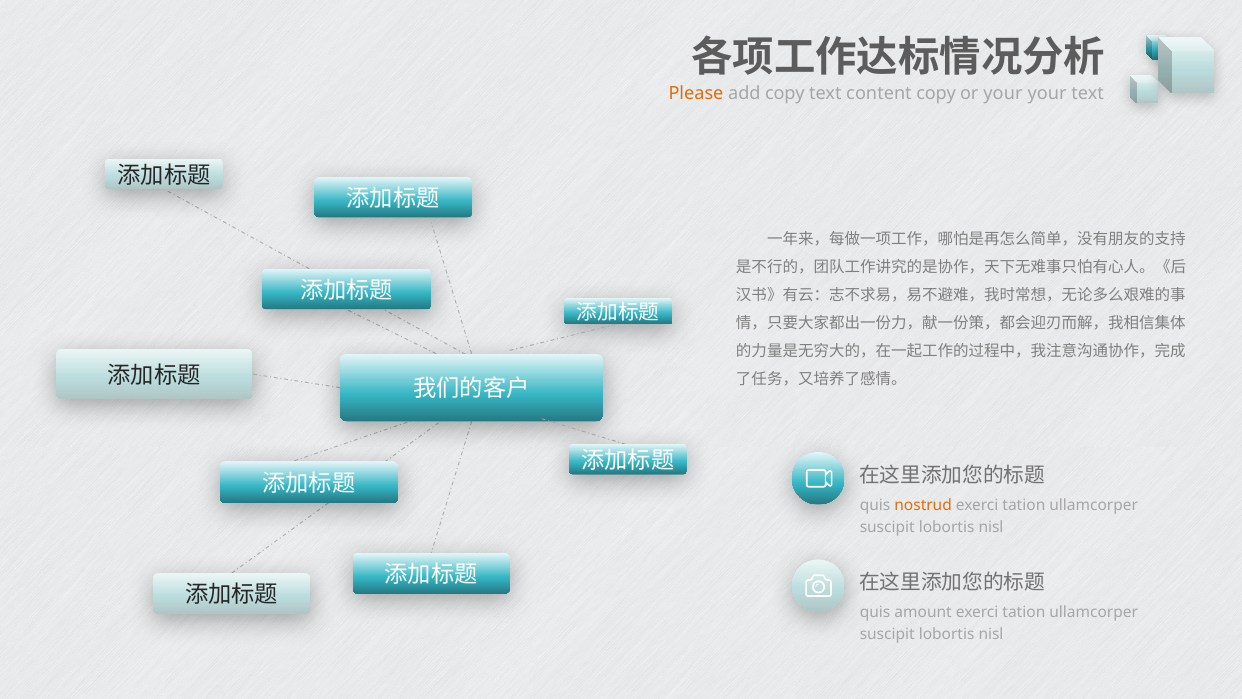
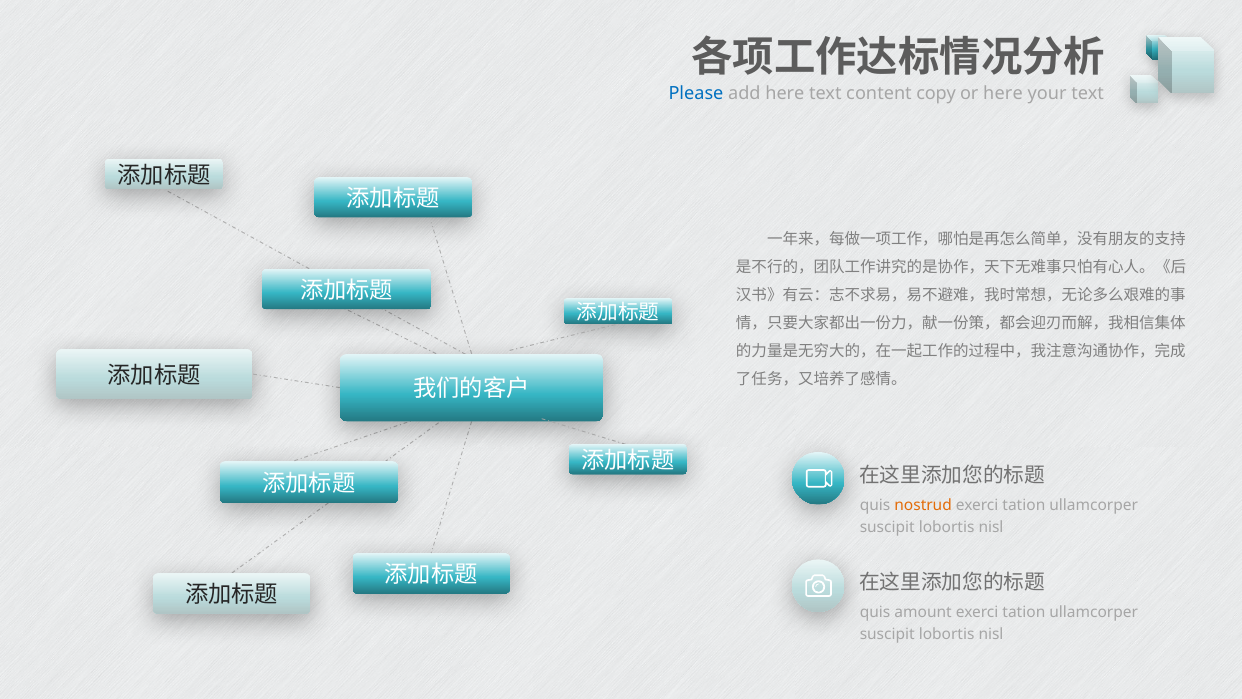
Please colour: orange -> blue
add copy: copy -> here
or your: your -> here
